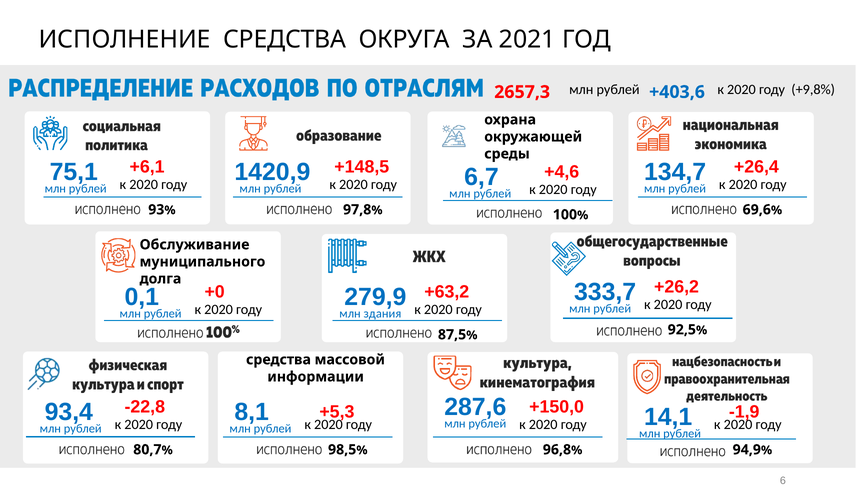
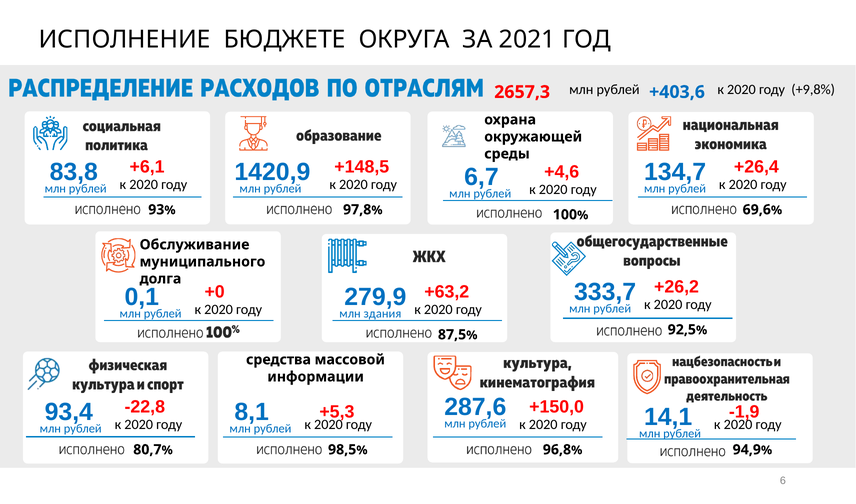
ИСПОЛНЕНИЕ СРЕДСТВА: СРЕДСТВА -> БЮДЖЕТЕ
75,1: 75,1 -> 83,8
